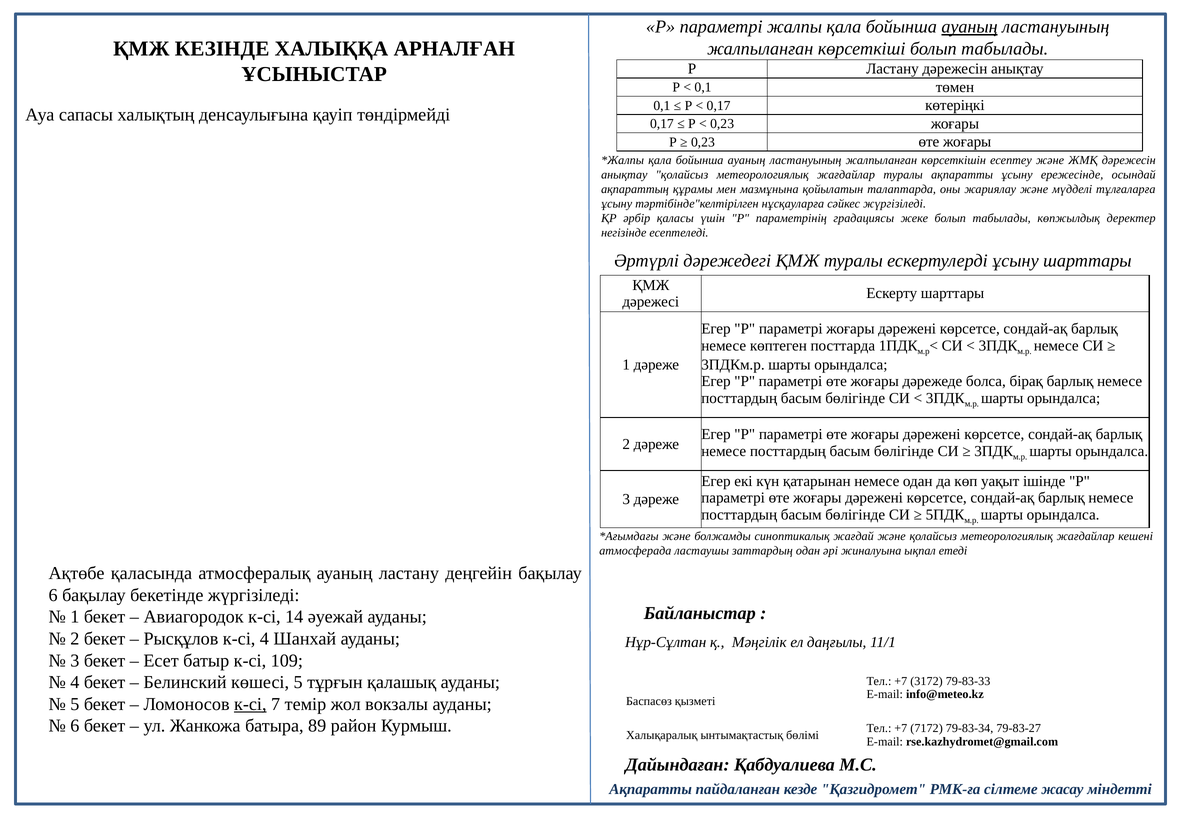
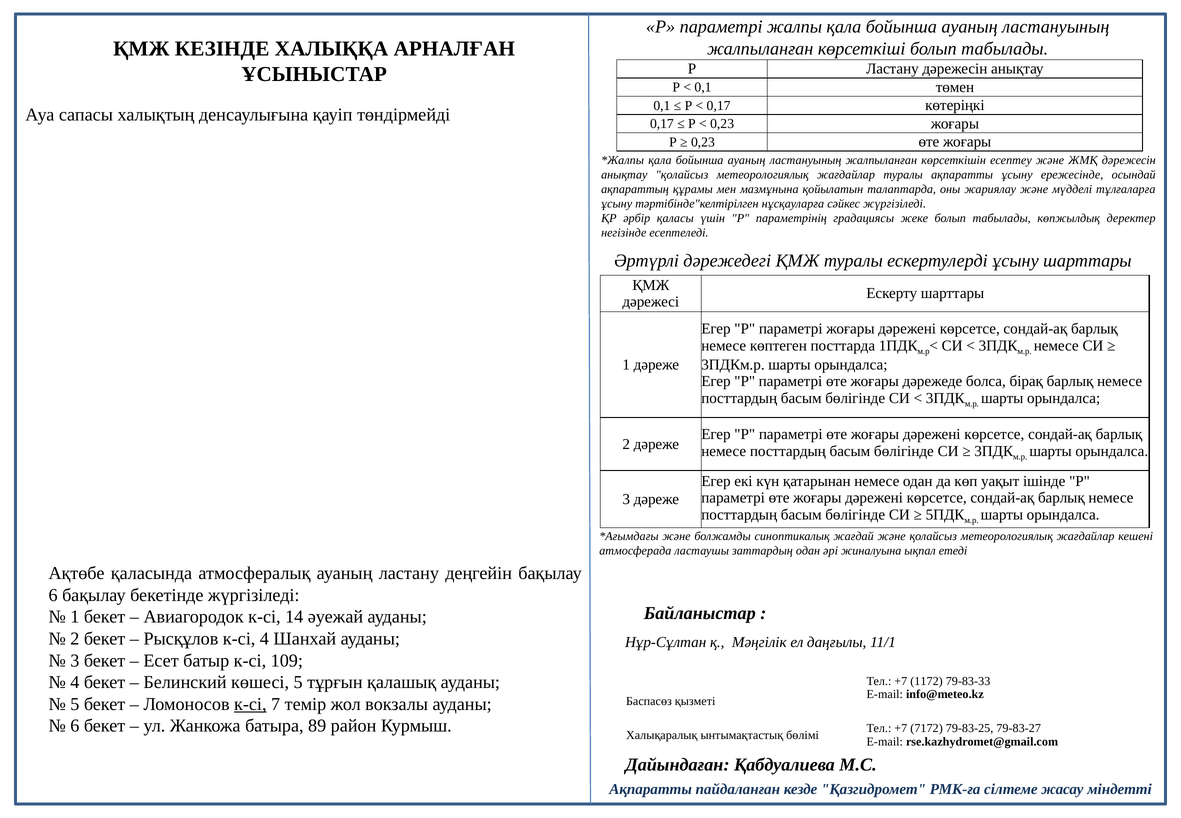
ауаның at (970, 27) underline: present -> none
3172: 3172 -> 1172
79-83-34: 79-83-34 -> 79-83-25
